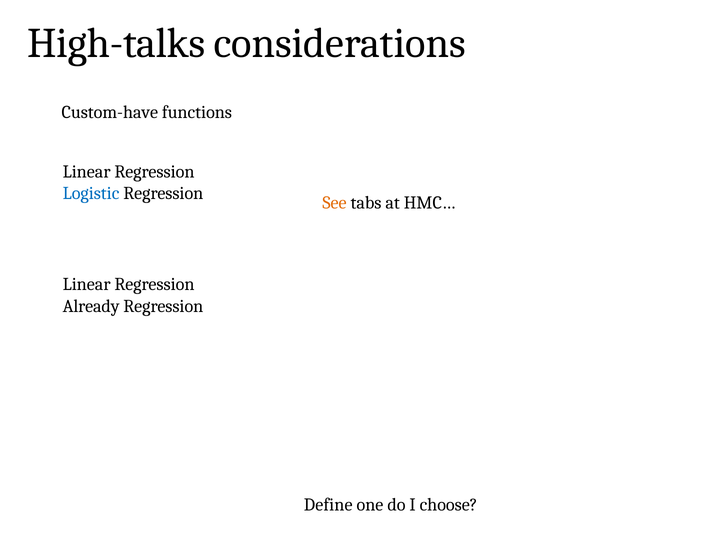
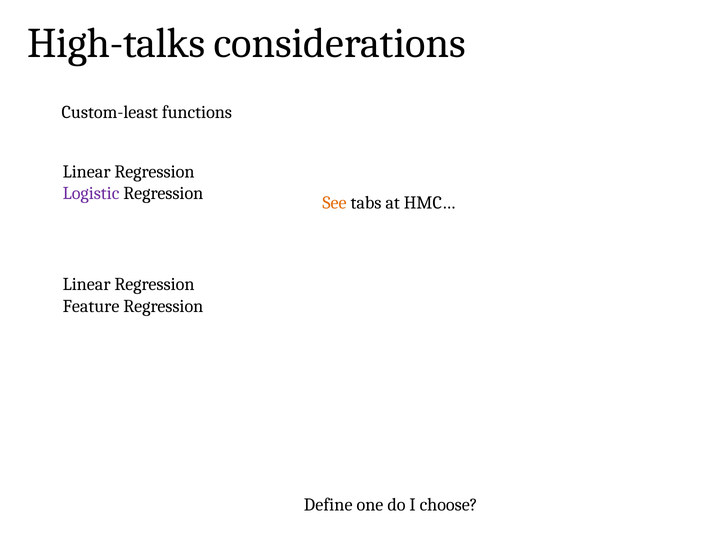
Custom-have: Custom-have -> Custom-least
Logistic colour: blue -> purple
Already: Already -> Feature
